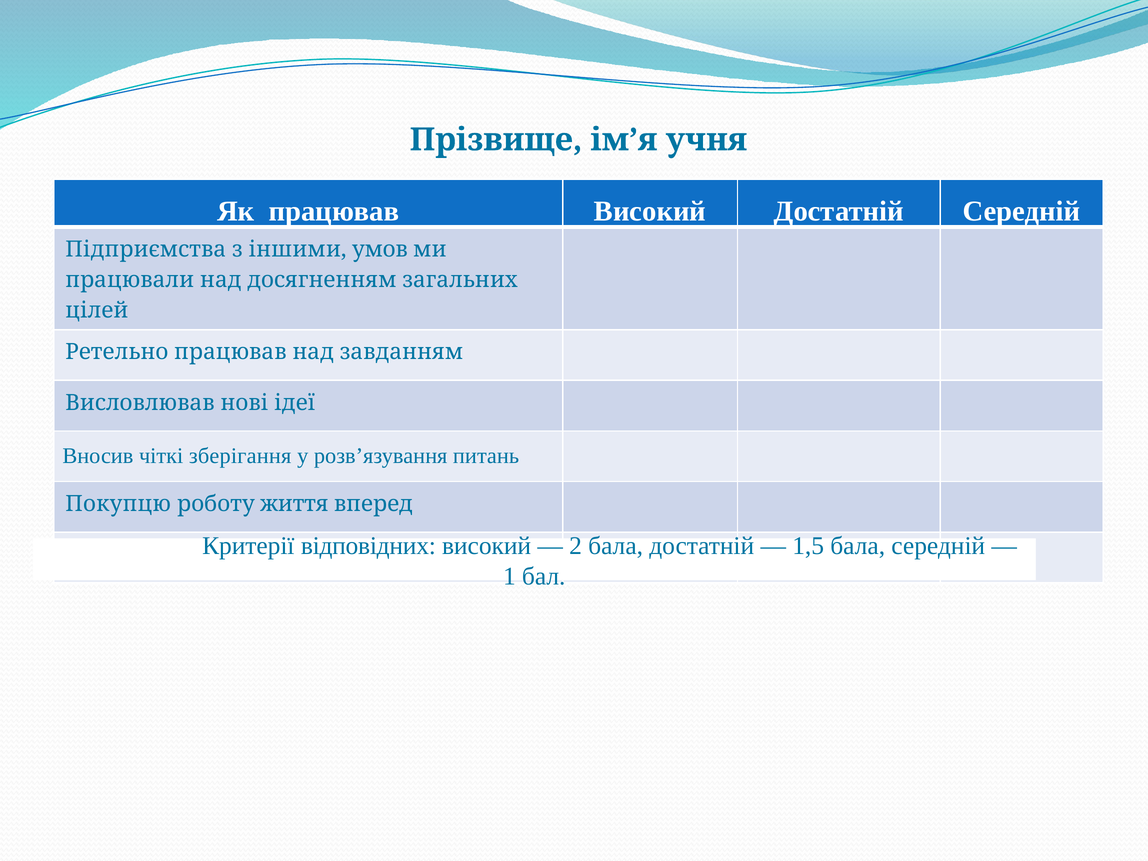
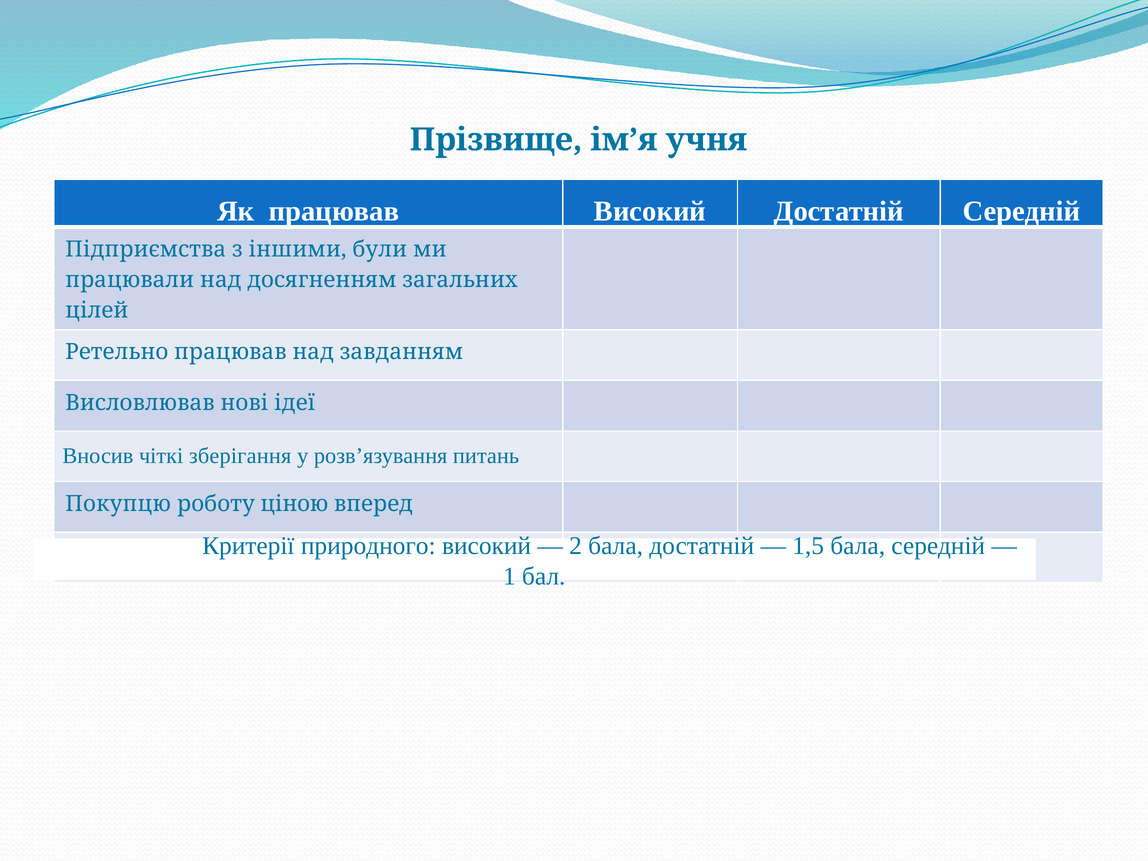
умов: умов -> були
життя: життя -> ціною
відповідних: відповідних -> природного
